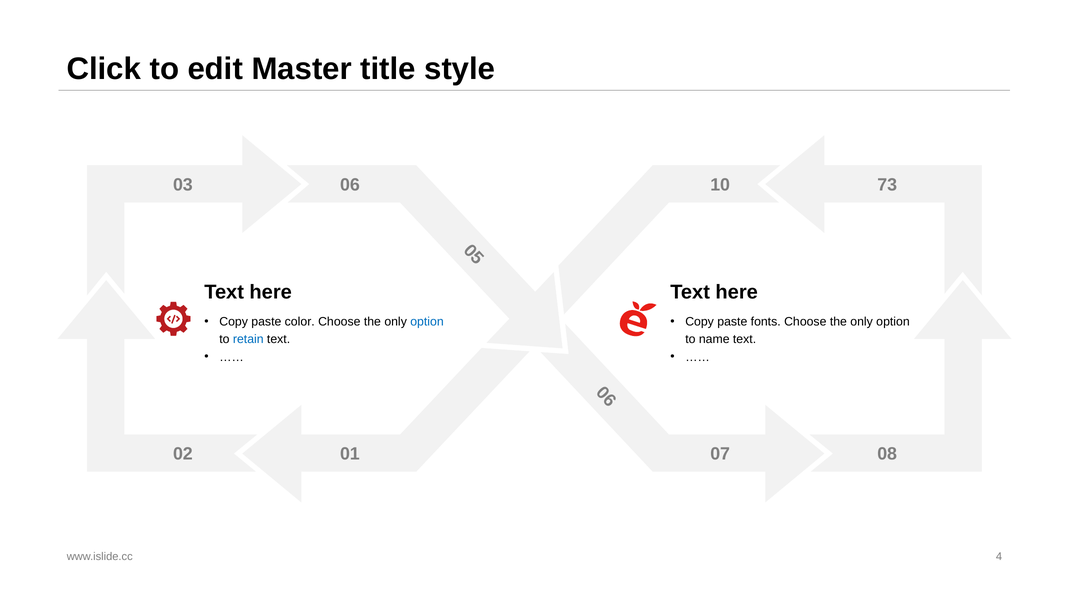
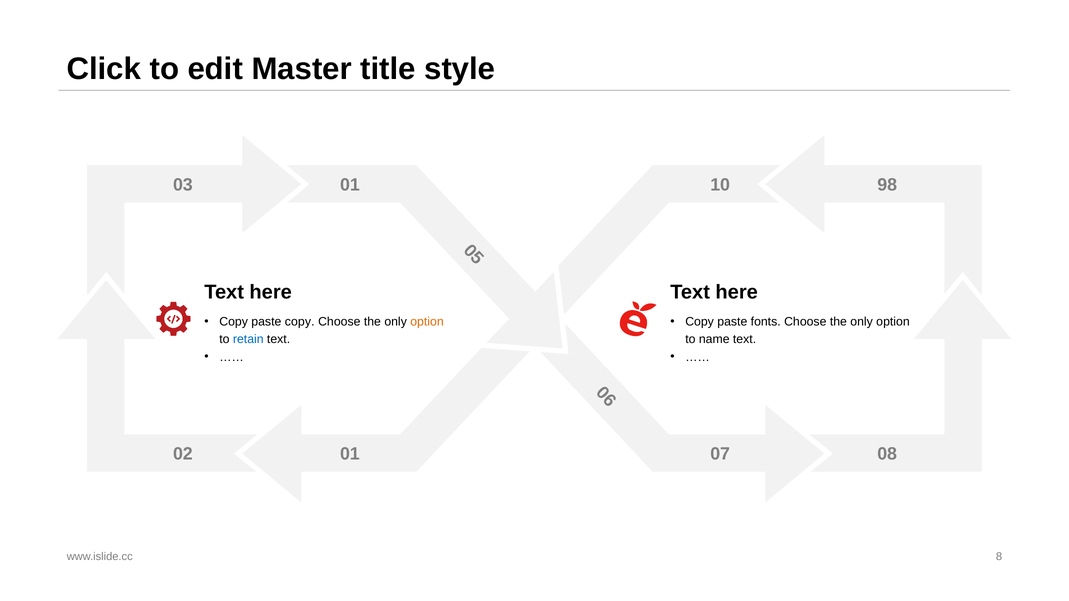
03 06: 06 -> 01
73: 73 -> 98
paste color: color -> copy
option at (427, 322) colour: blue -> orange
4: 4 -> 8
